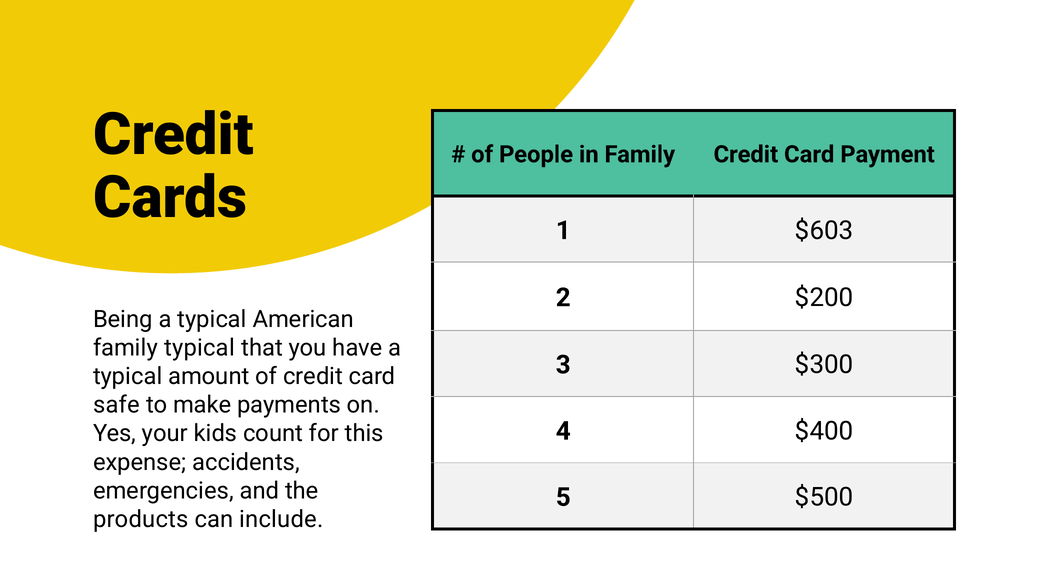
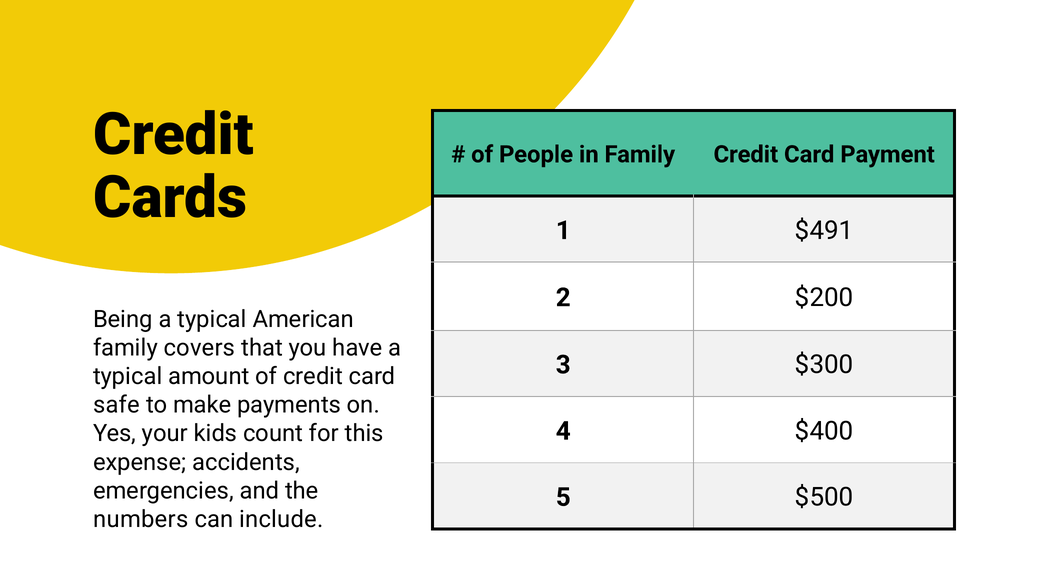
$603: $603 -> $491
family typical: typical -> covers
products: products -> numbers
